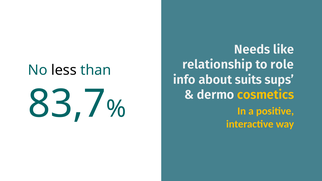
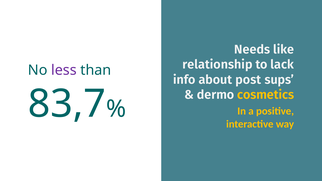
role: role -> lack
less colour: black -> purple
suits: suits -> post
